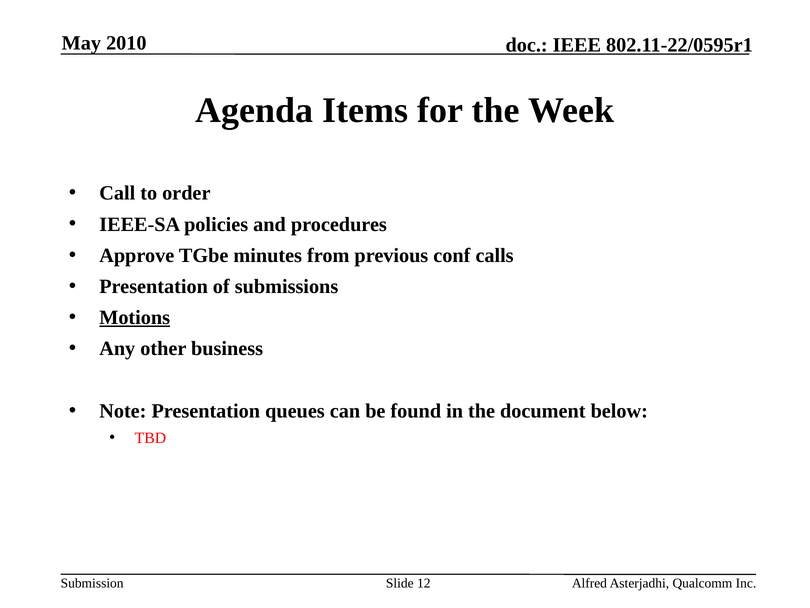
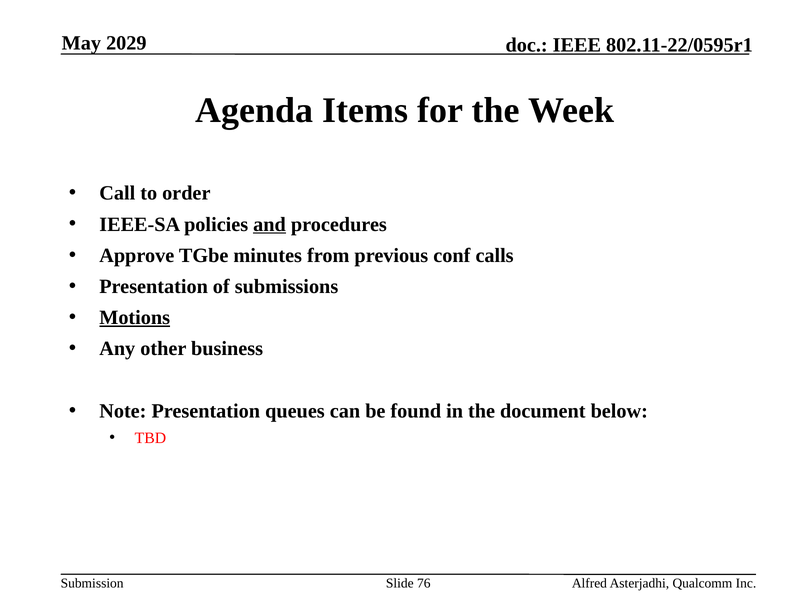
2010: 2010 -> 2029
and underline: none -> present
12: 12 -> 76
